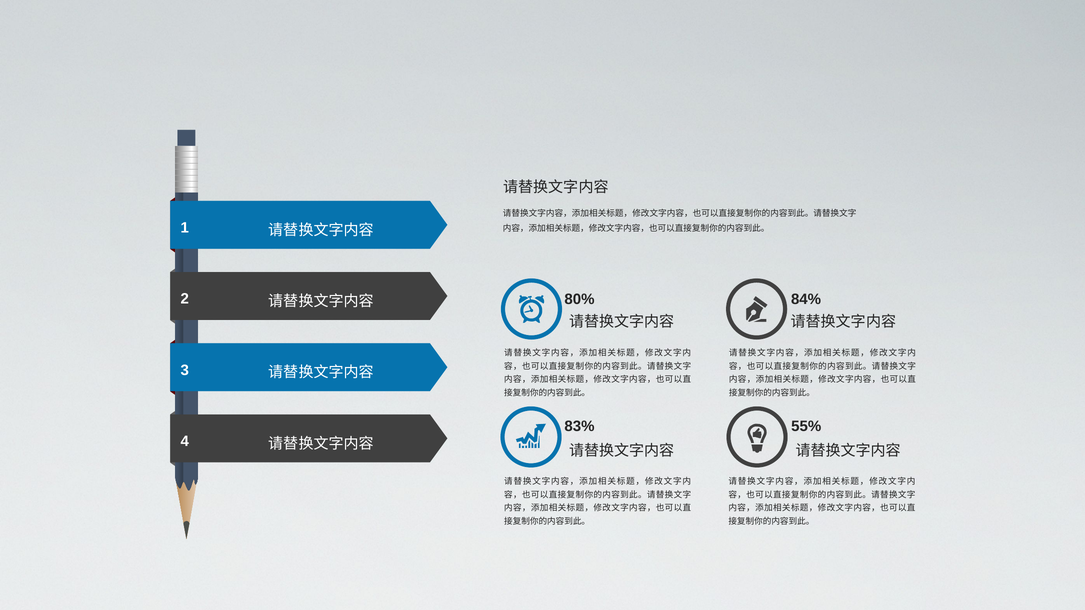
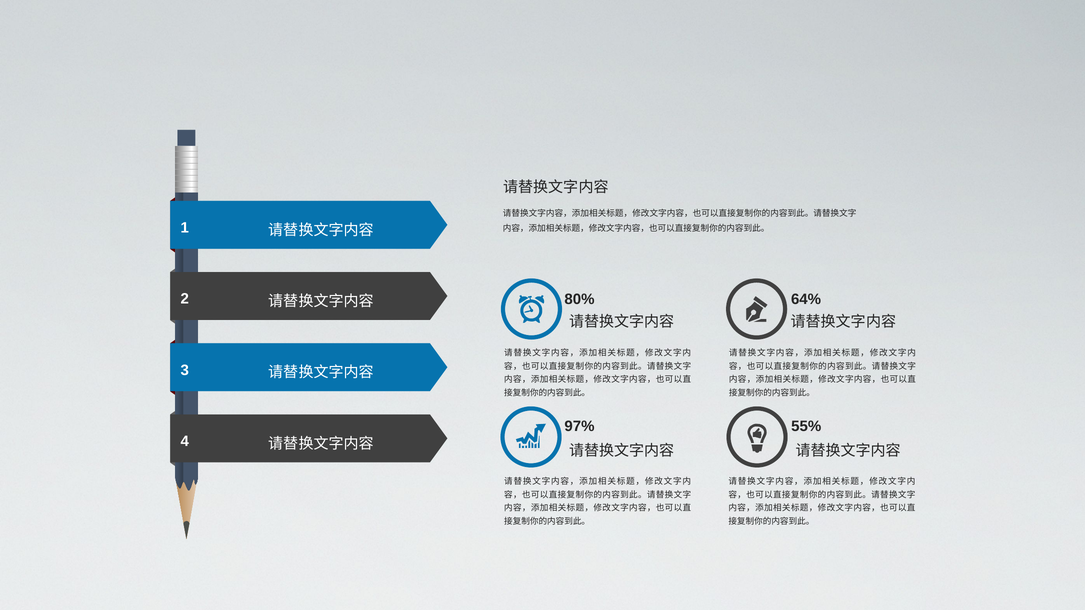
84%: 84% -> 64%
83%: 83% -> 97%
